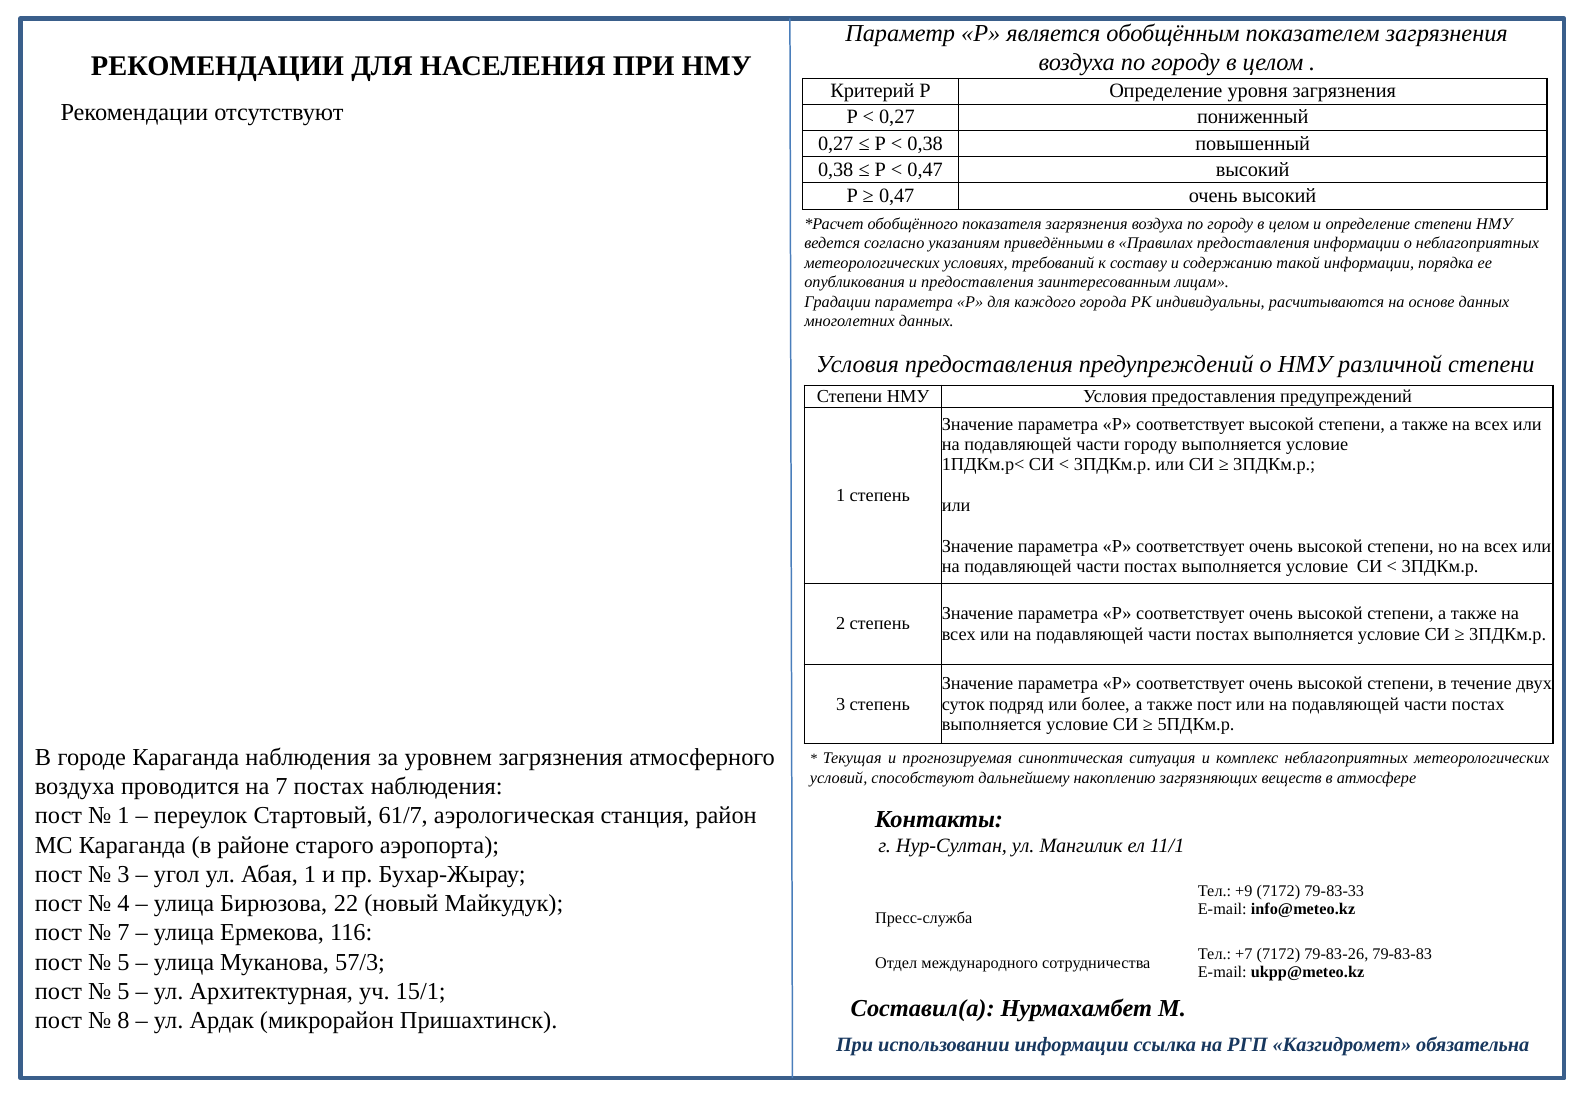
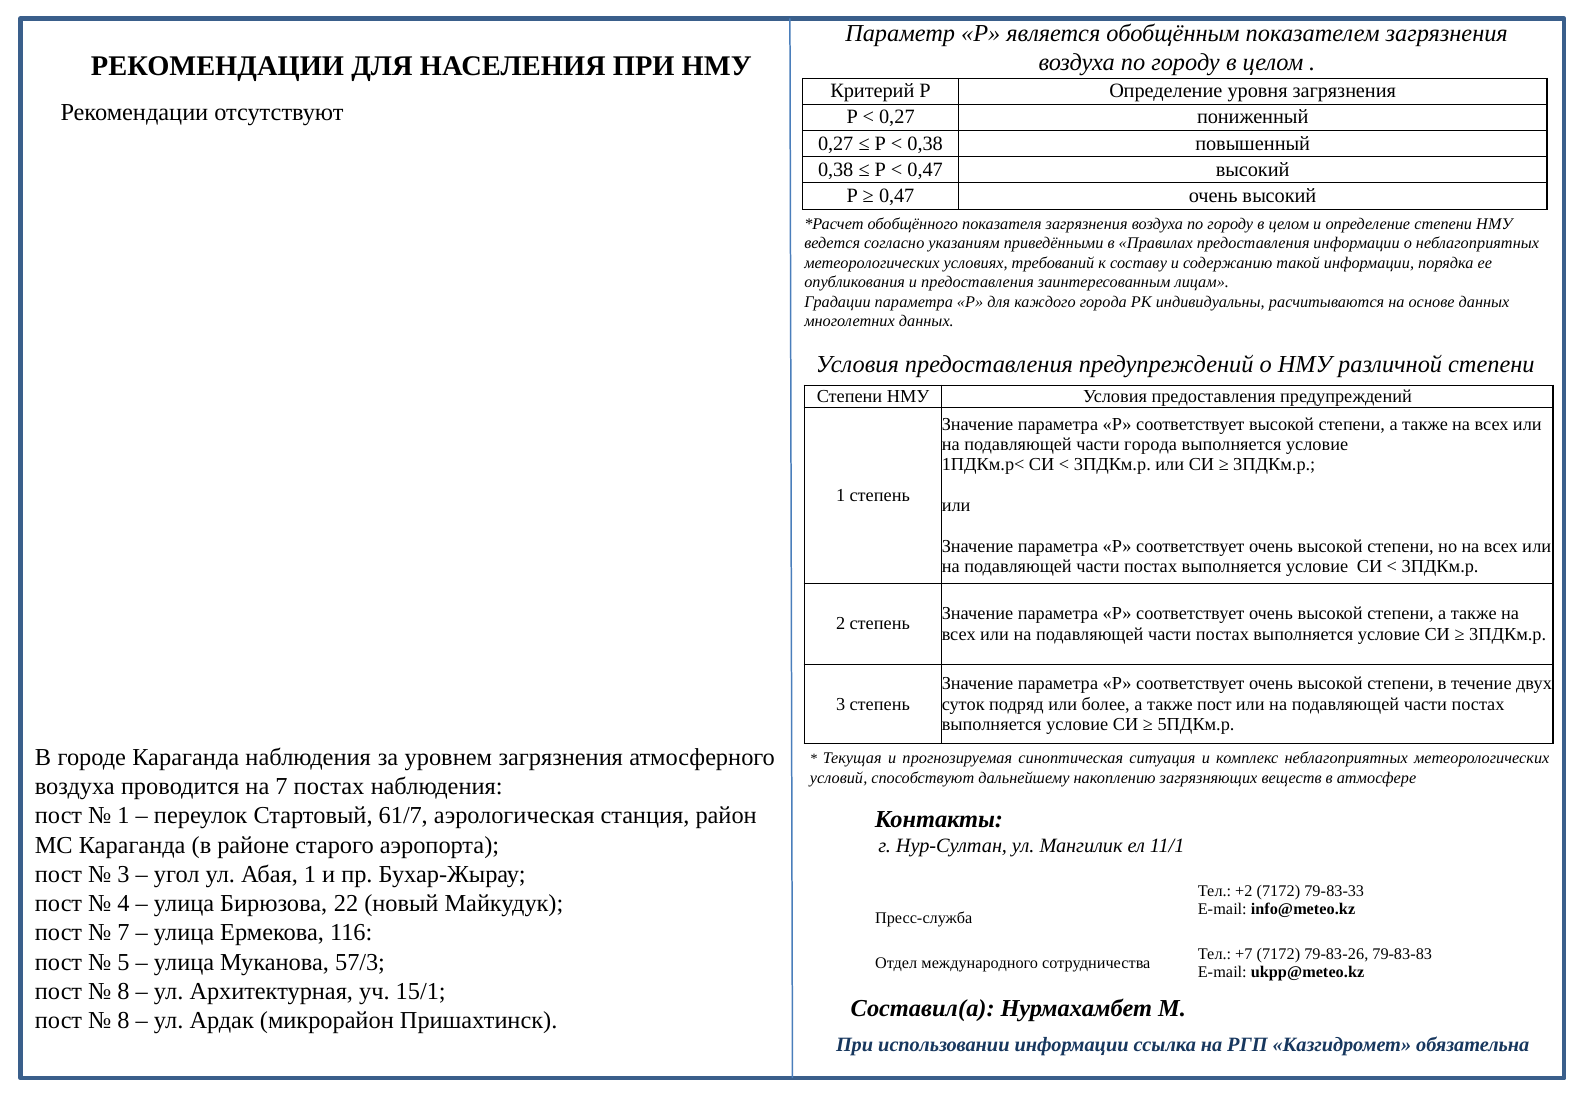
части городу: городу -> города
+9: +9 -> +2
5 at (124, 992): 5 -> 8
